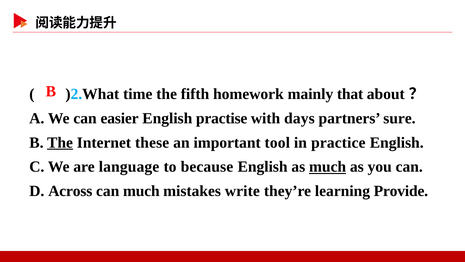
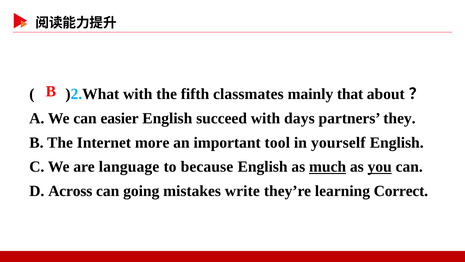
)2.What time: time -> with
homework: homework -> classmates
practise: practise -> succeed
sure: sure -> they
The at (60, 142) underline: present -> none
these: these -> more
practice: practice -> yourself
you underline: none -> present
can much: much -> going
Provide: Provide -> Correct
